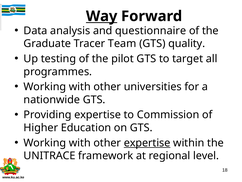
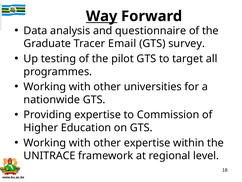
Team: Team -> Email
quality: quality -> survey
expertise at (147, 142) underline: present -> none
